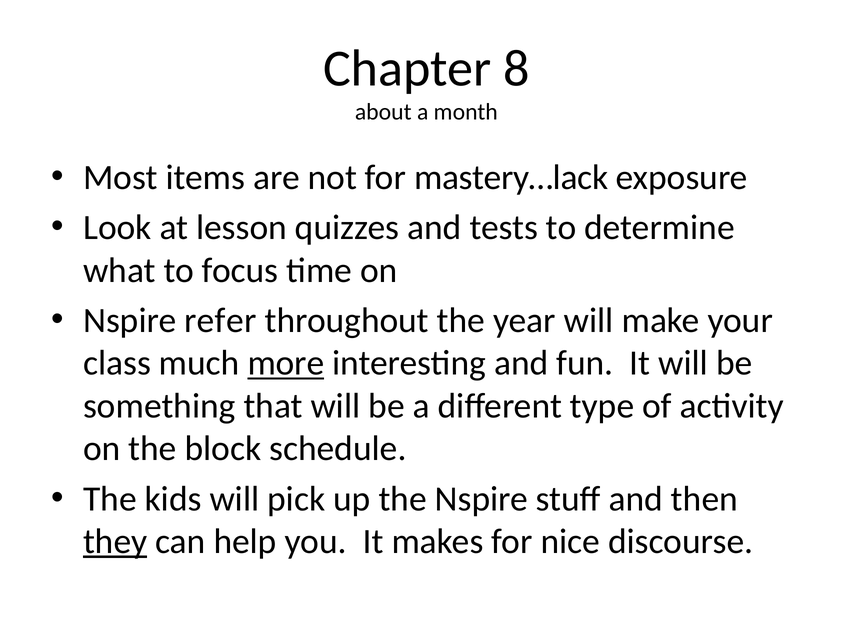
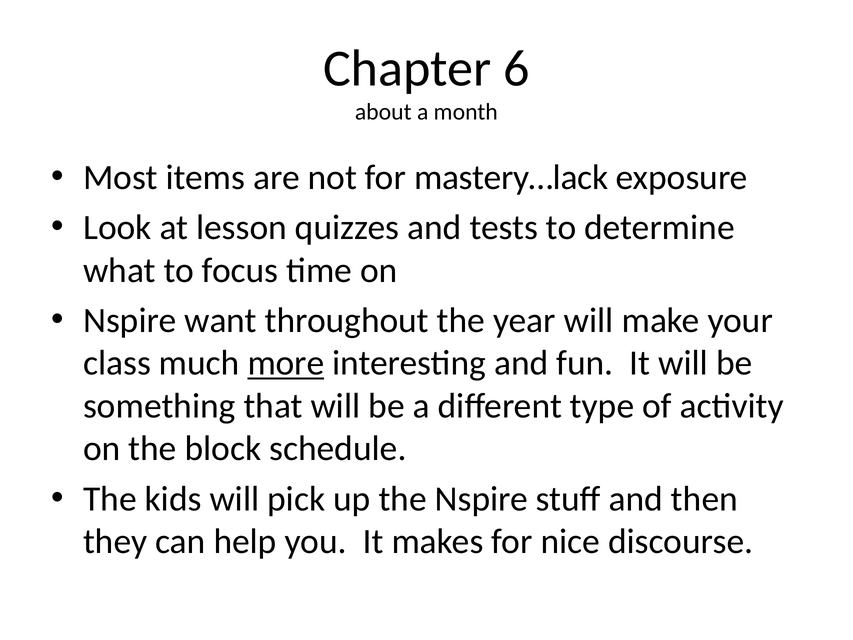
8: 8 -> 6
refer: refer -> want
they underline: present -> none
